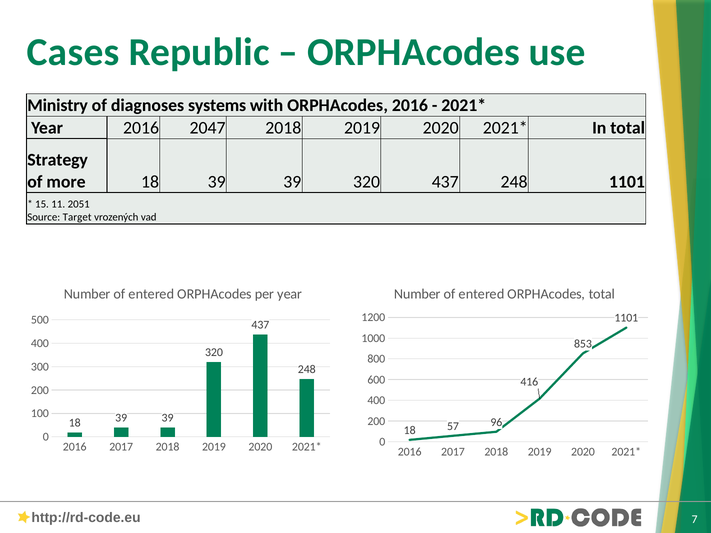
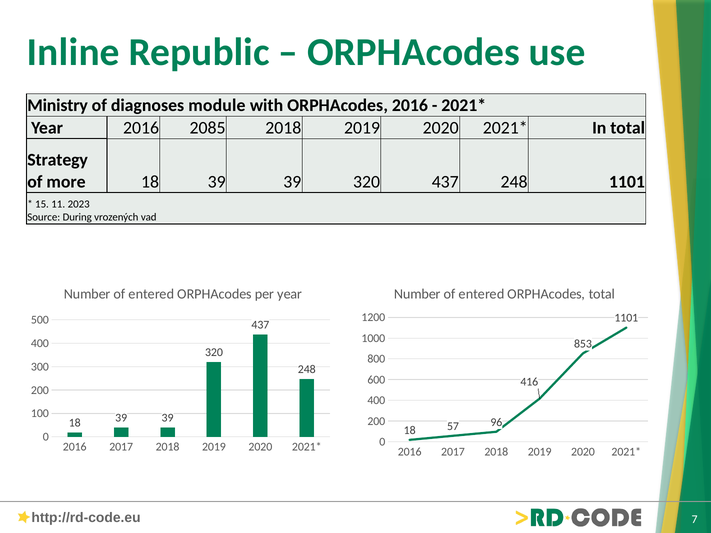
Cases: Cases -> Inline
systems: systems -> module
2047: 2047 -> 2085
2051: 2051 -> 2023
Target: Target -> During
